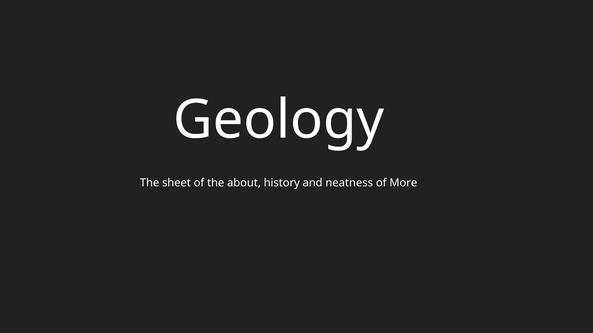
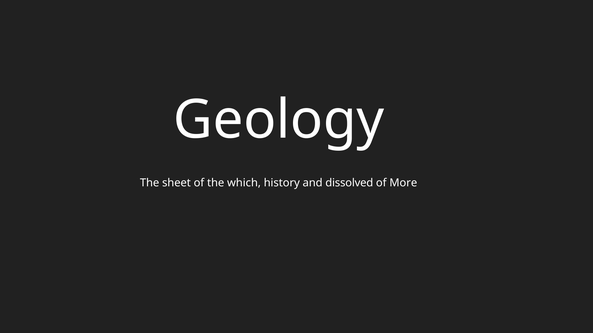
about: about -> which
neatness: neatness -> dissolved
